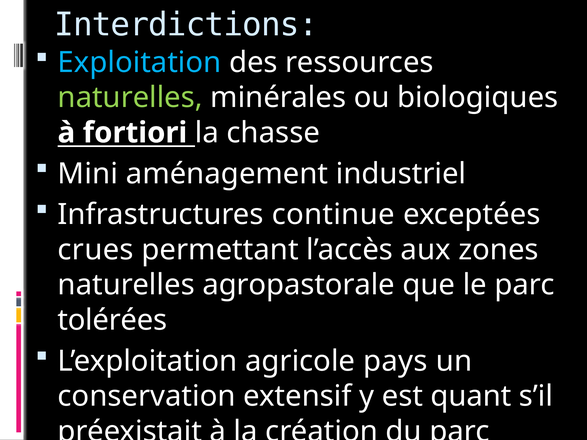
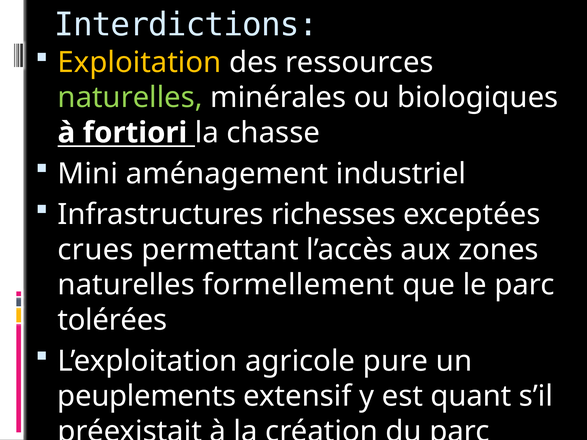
Exploitation colour: light blue -> yellow
continue: continue -> richesses
agropastorale: agropastorale -> formellement
pays: pays -> pure
conservation: conservation -> peuplements
